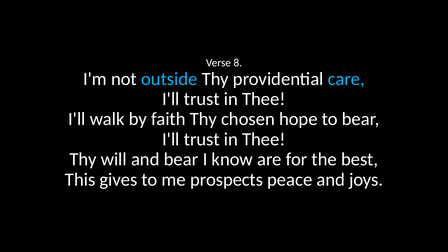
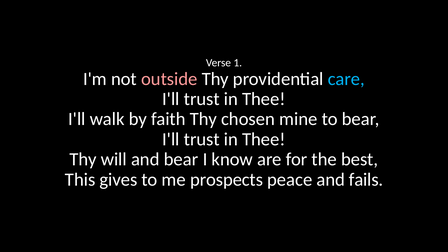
8: 8 -> 1
outside colour: light blue -> pink
hope: hope -> mine
joys: joys -> fails
